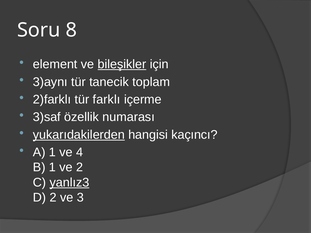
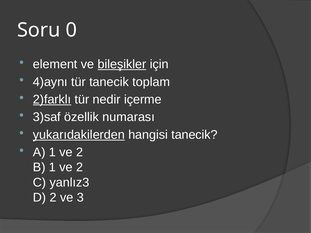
8: 8 -> 0
3)aynı: 3)aynı -> 4)aynı
2)farklı underline: none -> present
farklı: farklı -> nedir
hangisi kaçıncı: kaçıncı -> tanecik
A 1 ve 4: 4 -> 2
yanlız3 underline: present -> none
